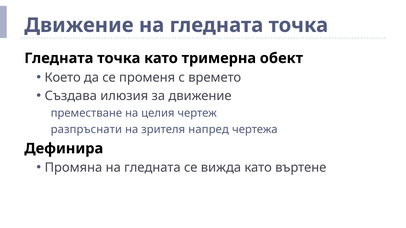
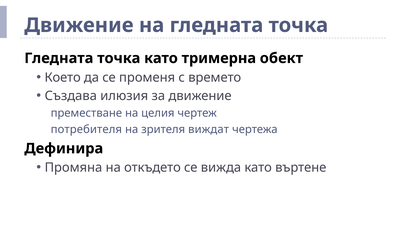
разпръснати: разпръснати -> потребителя
напред: напред -> виждат
Промяна на гледната: гледната -> откъдето
